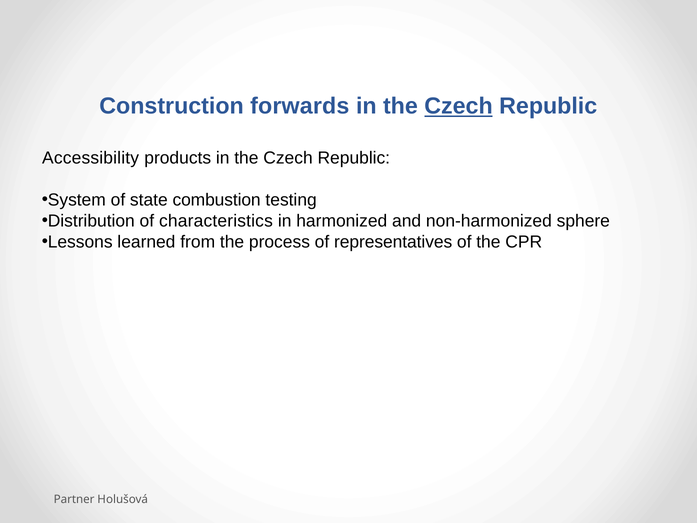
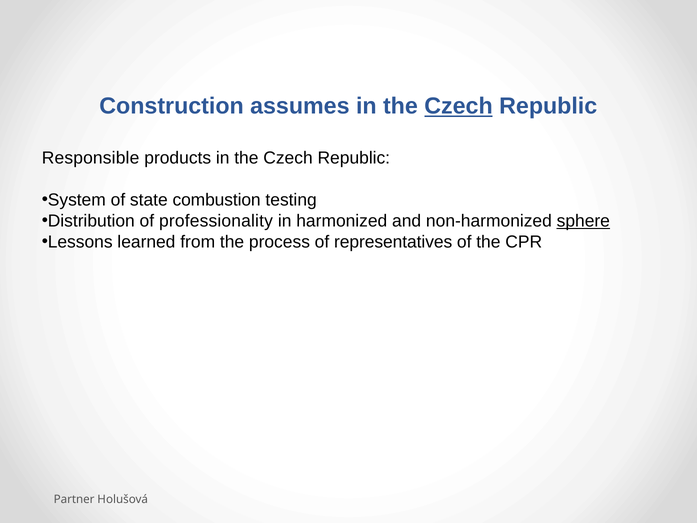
forwards: forwards -> assumes
Accessibility: Accessibility -> Responsible
characteristics: characteristics -> professionality
sphere underline: none -> present
